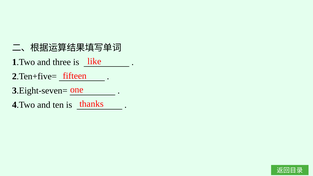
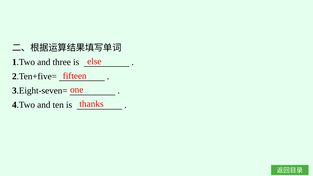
like: like -> else
